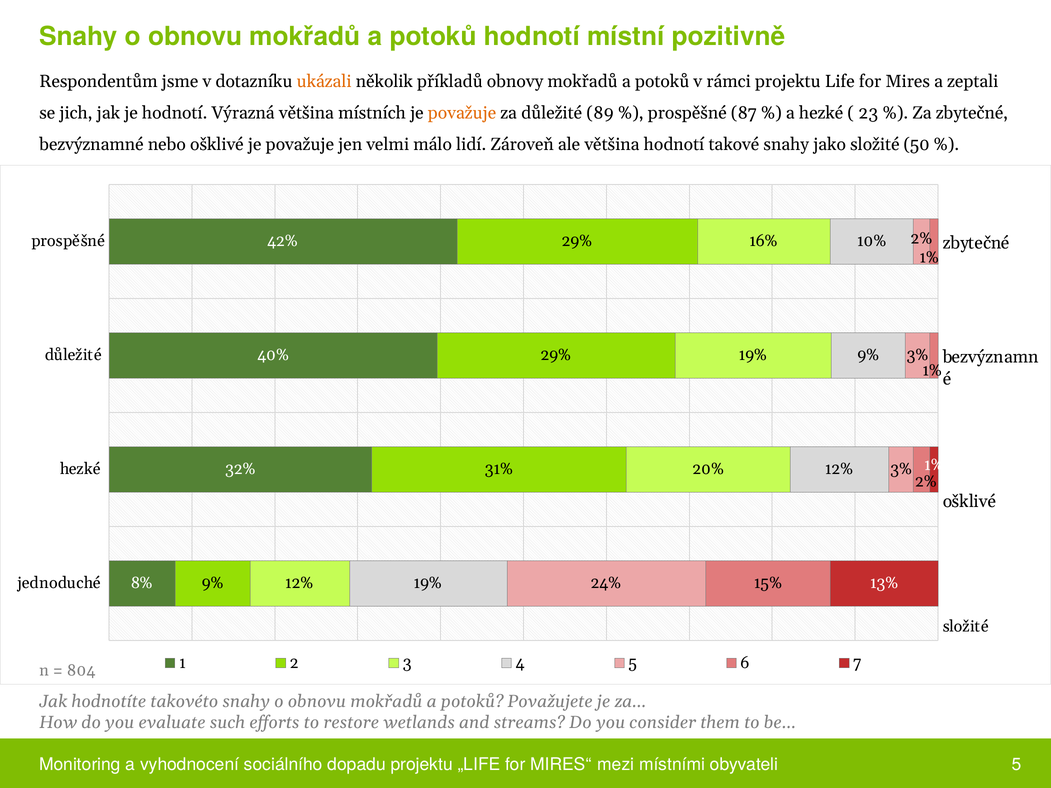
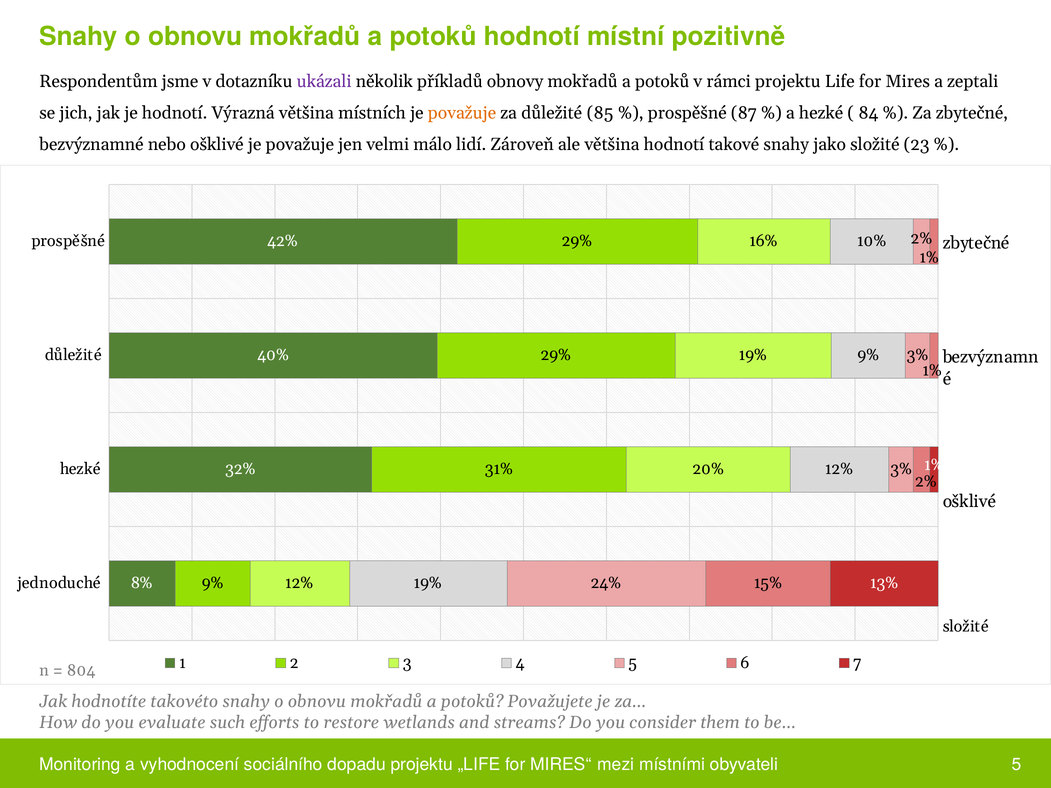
ukázali colour: orange -> purple
89: 89 -> 85
23: 23 -> 84
50: 50 -> 23
